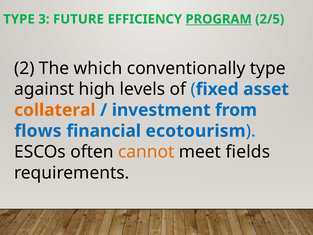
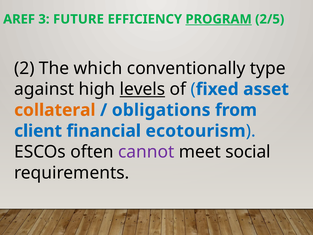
TYPE at (19, 19): TYPE -> AREF
levels underline: none -> present
investment: investment -> obligations
flows: flows -> client
cannot colour: orange -> purple
fields: fields -> social
